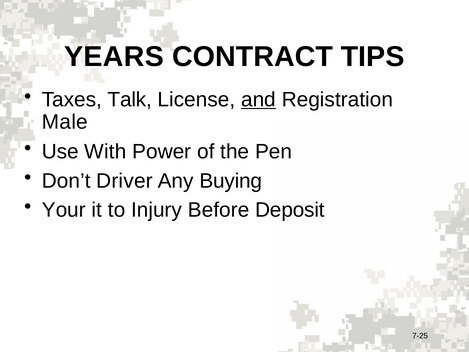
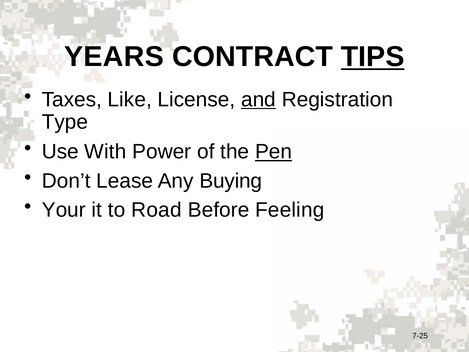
TIPS underline: none -> present
Talk: Talk -> Like
Male: Male -> Type
Pen underline: none -> present
Driver: Driver -> Lease
Injury: Injury -> Road
Deposit: Deposit -> Feeling
